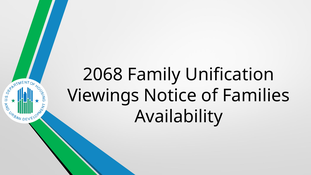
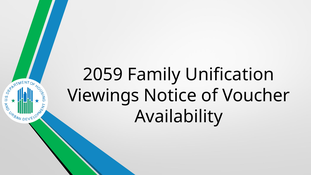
2068: 2068 -> 2059
Families: Families -> Voucher
